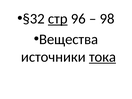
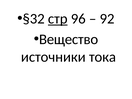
98: 98 -> 92
Вещества: Вещества -> Вещество
тока underline: present -> none
